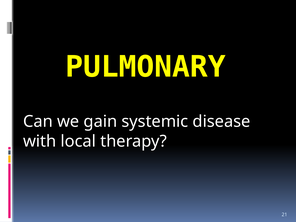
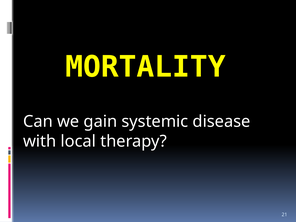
PULMONARY: PULMONARY -> MORTALITY
